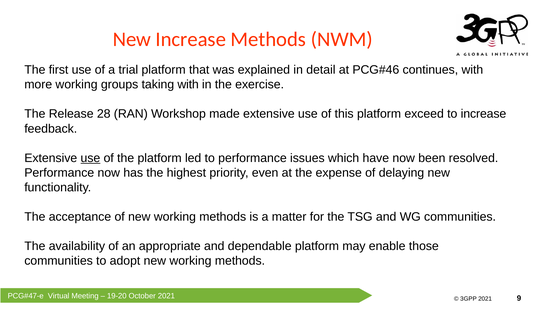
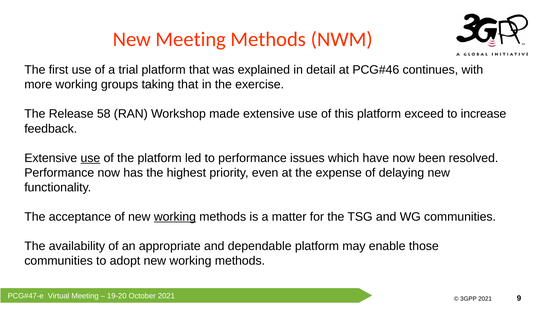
New Increase: Increase -> Meeting
taking with: with -> that
28: 28 -> 58
working at (175, 217) underline: none -> present
